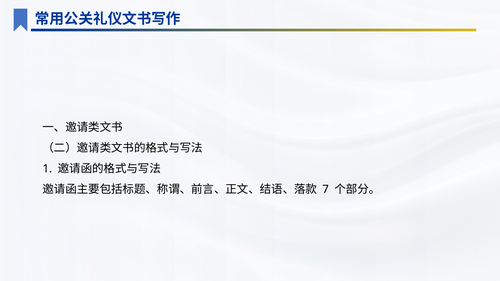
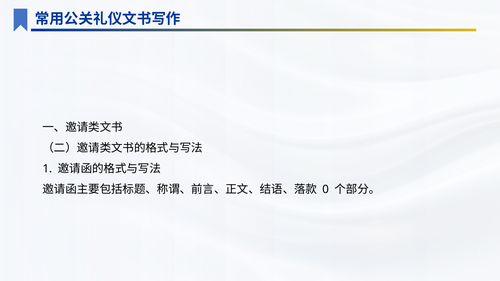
7: 7 -> 0
